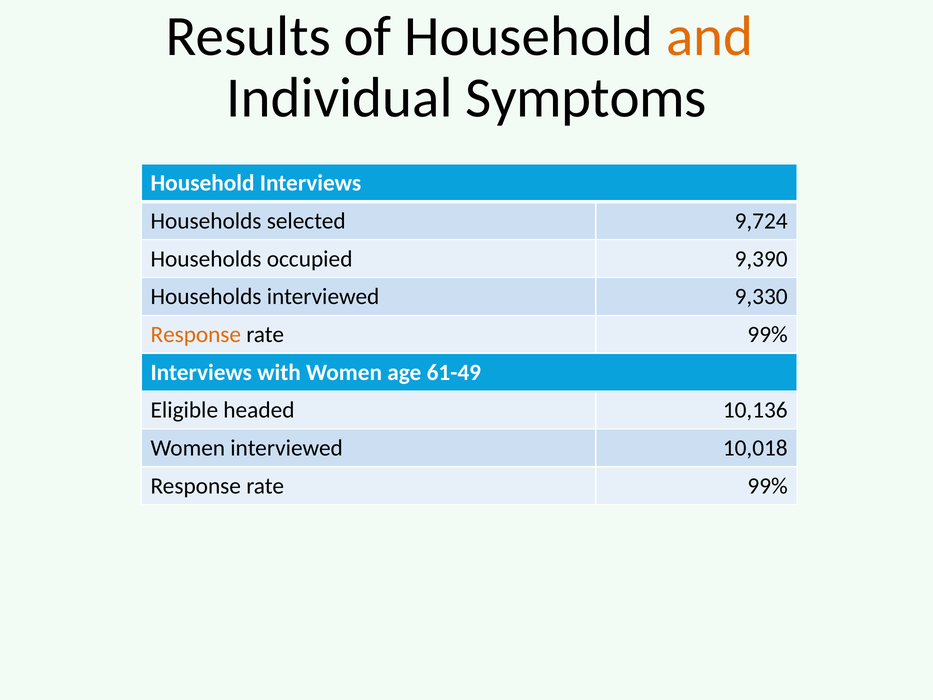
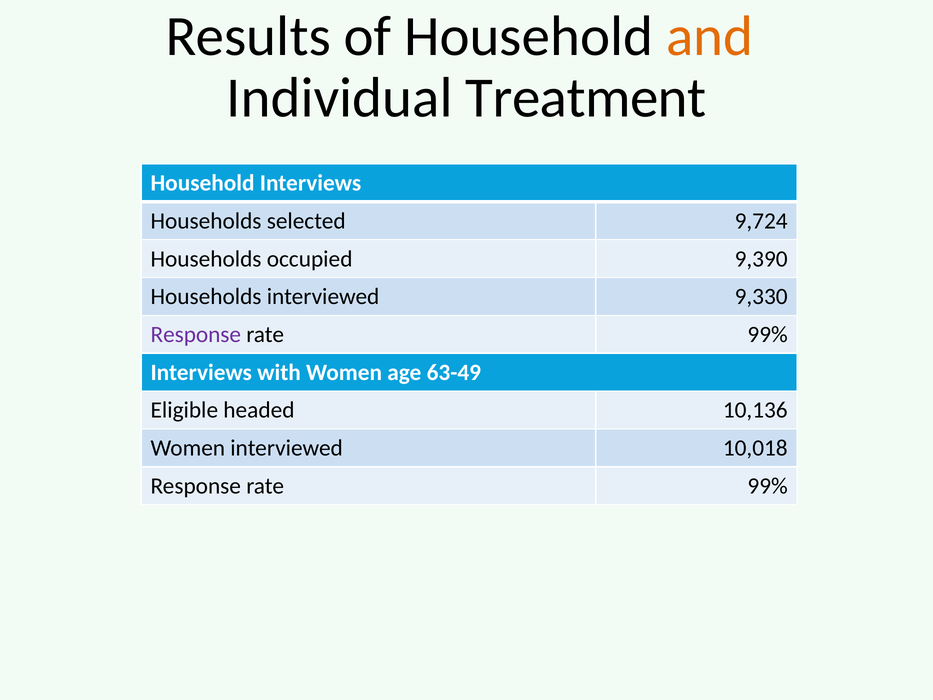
Symptoms: Symptoms -> Treatment
Response at (196, 334) colour: orange -> purple
61-49: 61-49 -> 63-49
